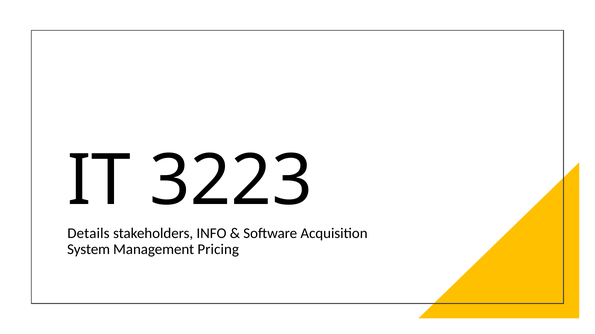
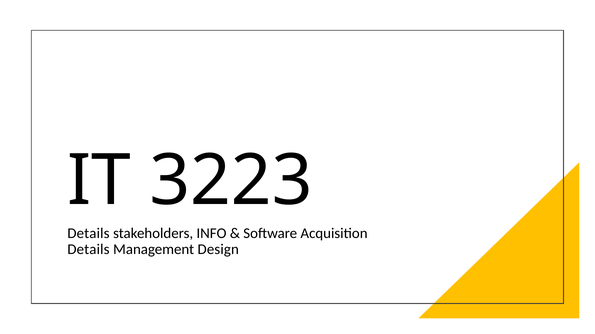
System at (89, 250): System -> Details
Pricing: Pricing -> Design
